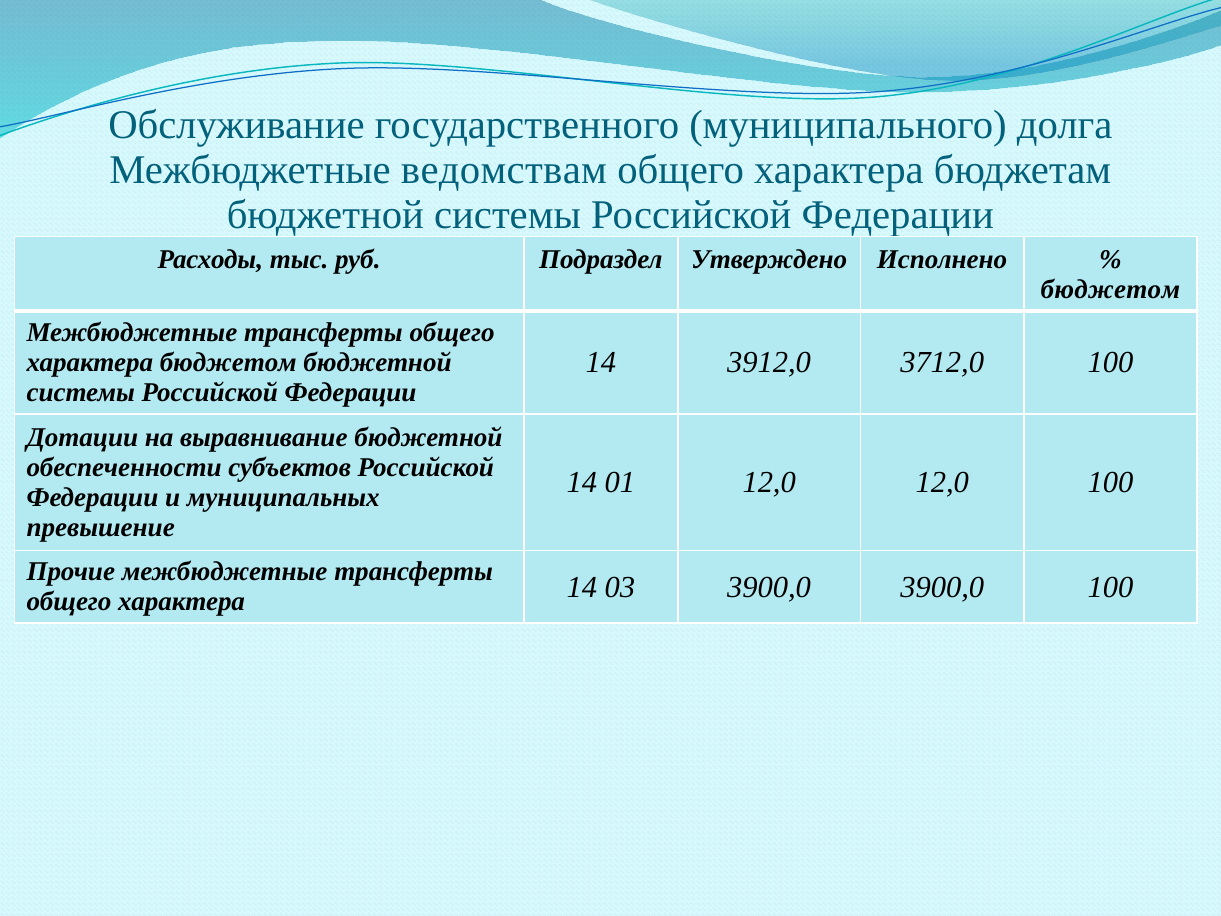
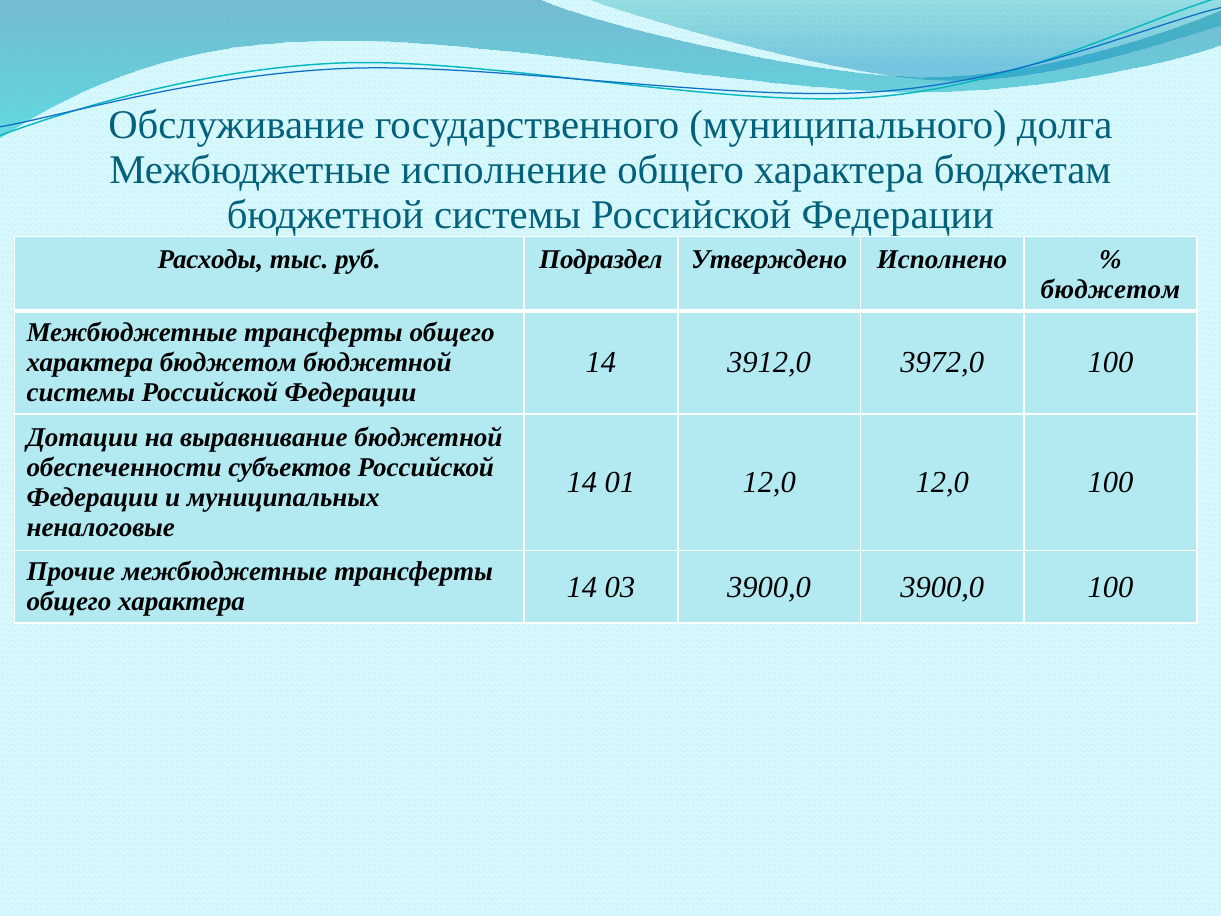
ведомствам: ведомствам -> исполнение
3712,0: 3712,0 -> 3972,0
превышение: превышение -> неналоговые
